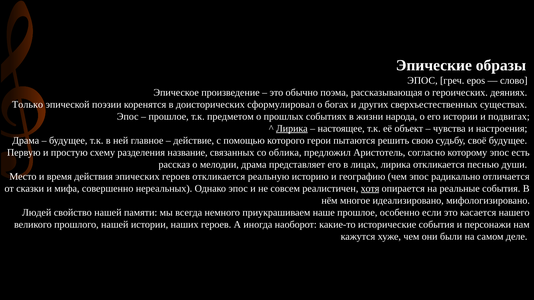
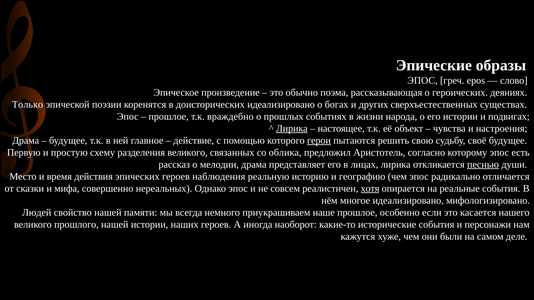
доисторических сформулировал: сформулировал -> идеализировано
предметом: предметом -> враждебно
герои underline: none -> present
разделения название: название -> великого
песнью underline: none -> present
героев откликается: откликается -> наблюдения
